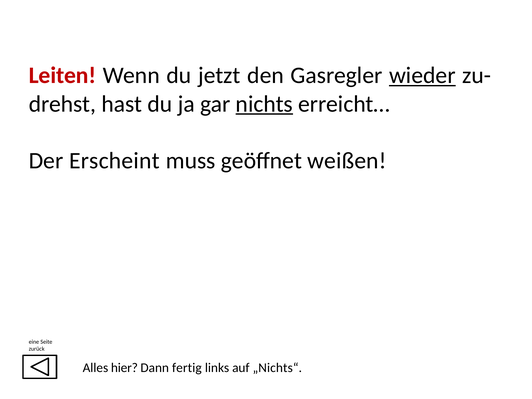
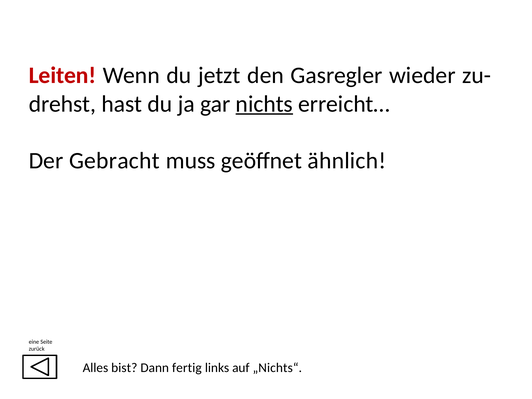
wieder underline: present -> none
Erscheint: Erscheint -> Gebracht
weißen: weißen -> ähnlich
hier: hier -> bist
